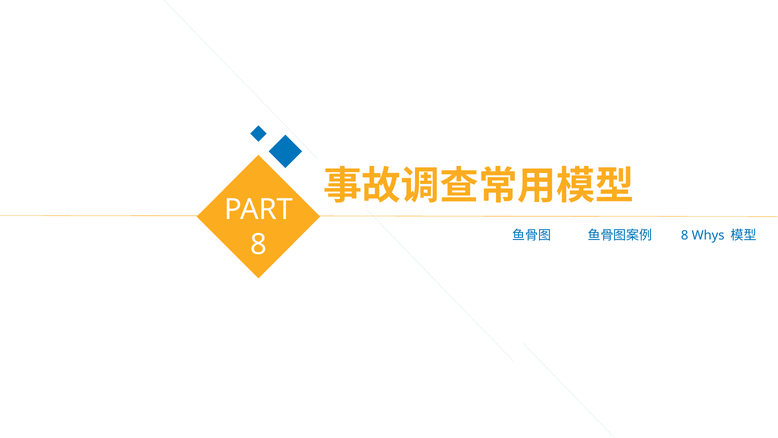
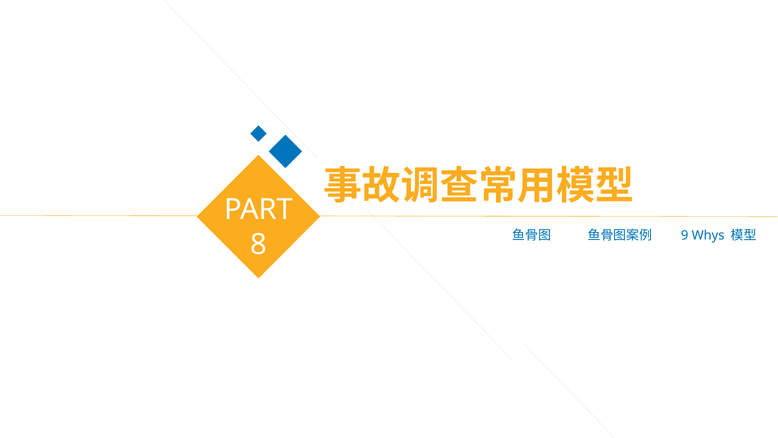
8 at (685, 235): 8 -> 9
